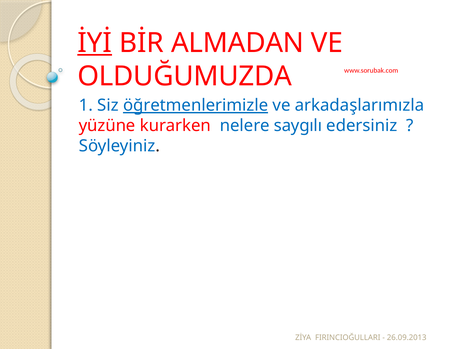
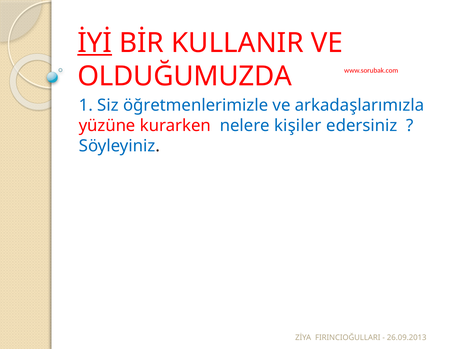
ALMADAN: ALMADAN -> KULLANIR
öğretmenlerimizle underline: present -> none
saygılı: saygılı -> kişiler
